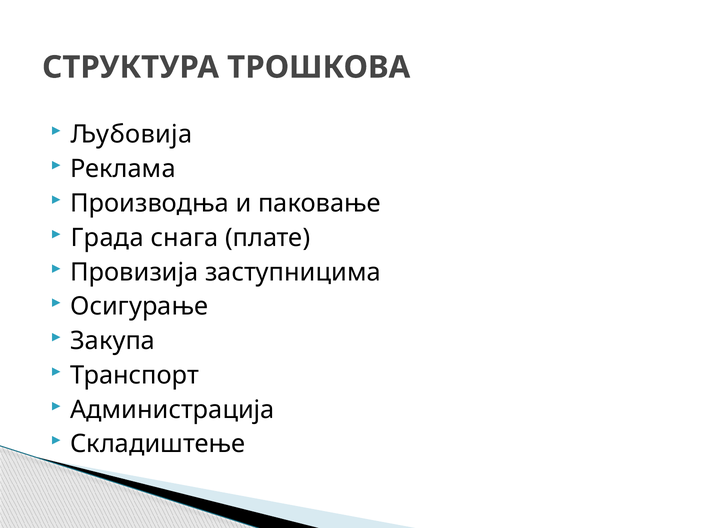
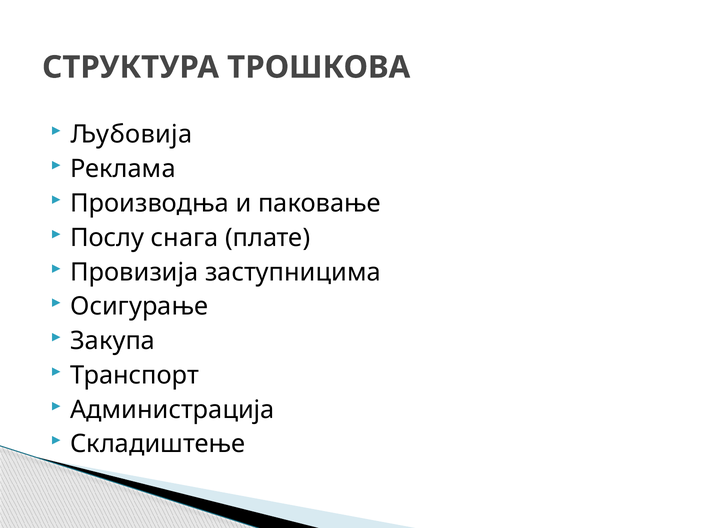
Града: Града -> Послу
